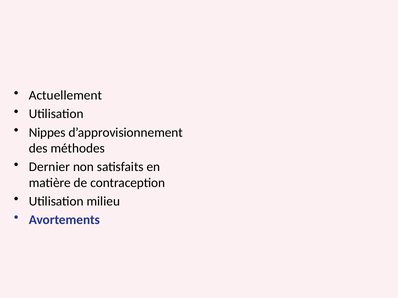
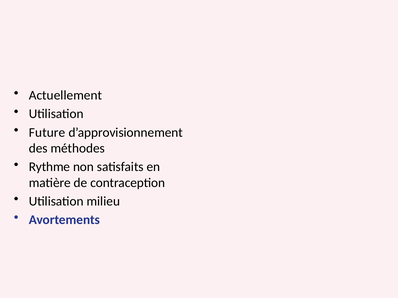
Nippes: Nippes -> Future
Dernier: Dernier -> Rythme
